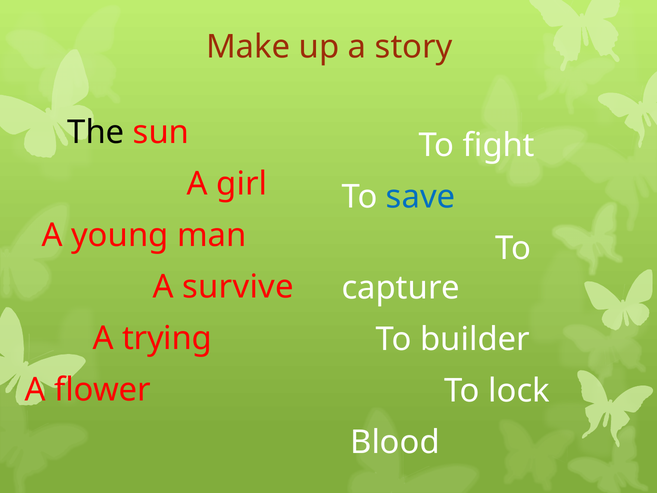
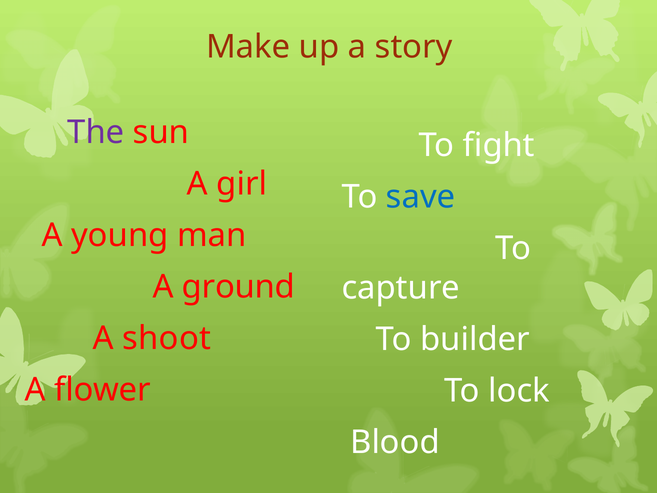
The colour: black -> purple
survive: survive -> ground
trying: trying -> shoot
